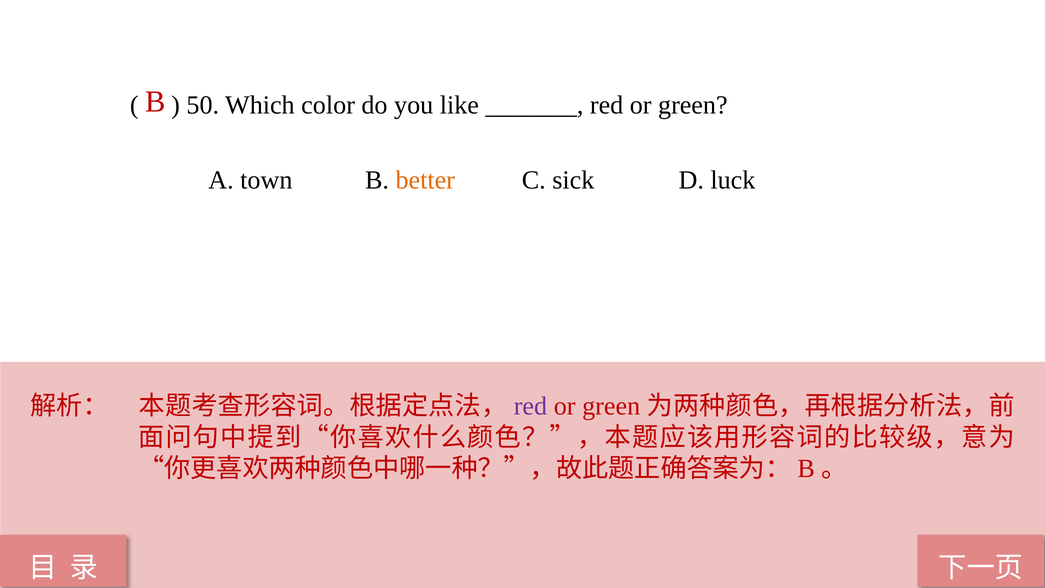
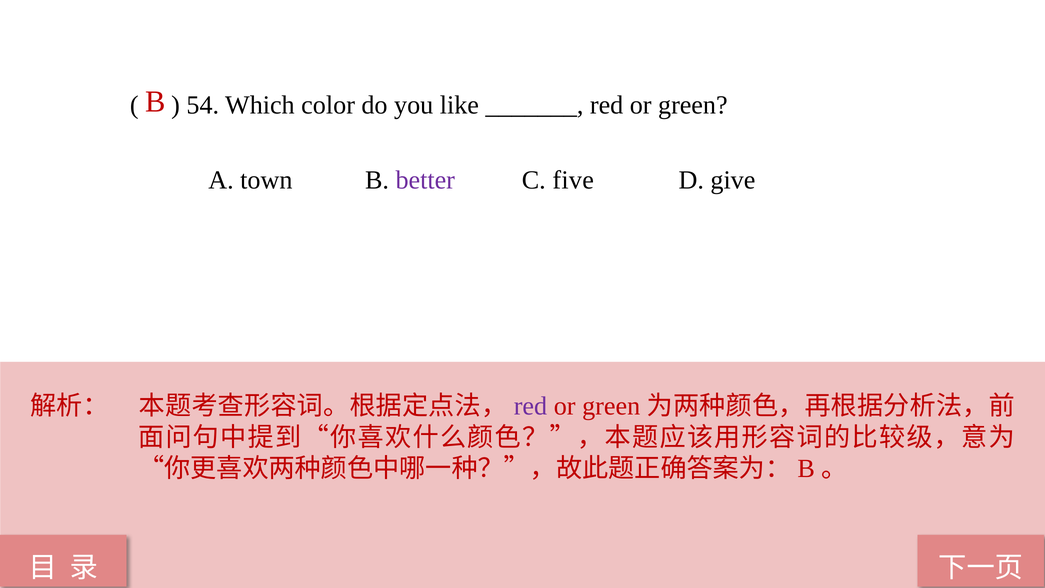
50: 50 -> 54
better colour: orange -> purple
sick: sick -> five
luck: luck -> give
